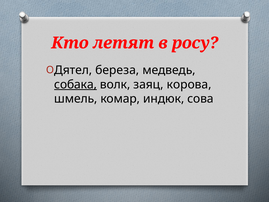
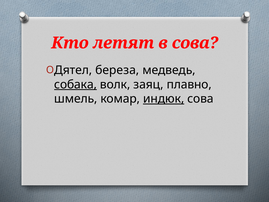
в росу: росу -> сова
корова: корова -> плавно
индюк underline: none -> present
